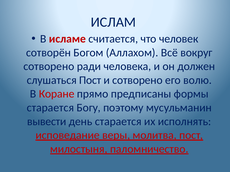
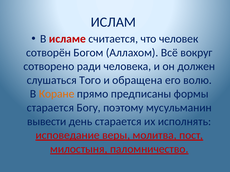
слушаться Пост: Пост -> Того
и сотворено: сотворено -> обращена
Коране colour: red -> orange
